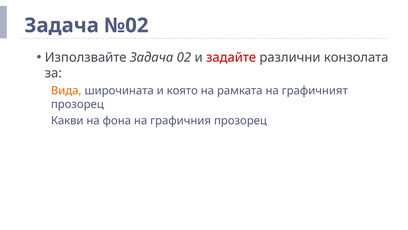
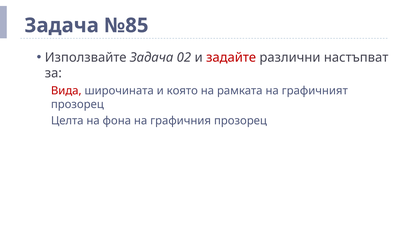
№02: №02 -> №85
конзолата: конзолата -> настъпват
Вида colour: orange -> red
Какви: Какви -> Целта
